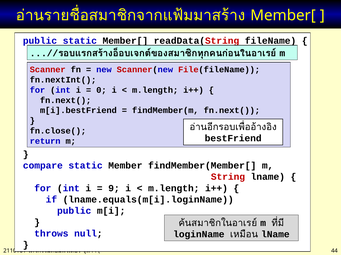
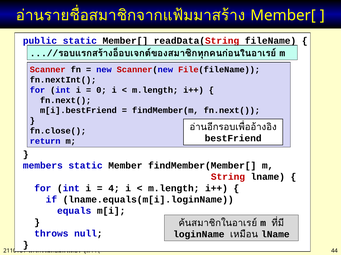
compare: compare -> members
9: 9 -> 4
public at (74, 211): public -> equals
